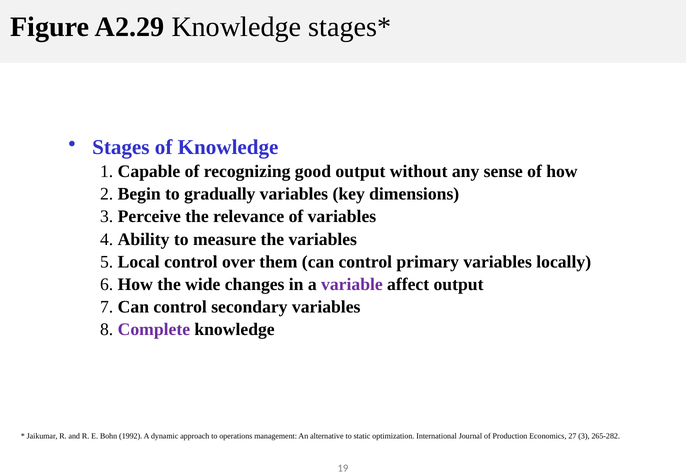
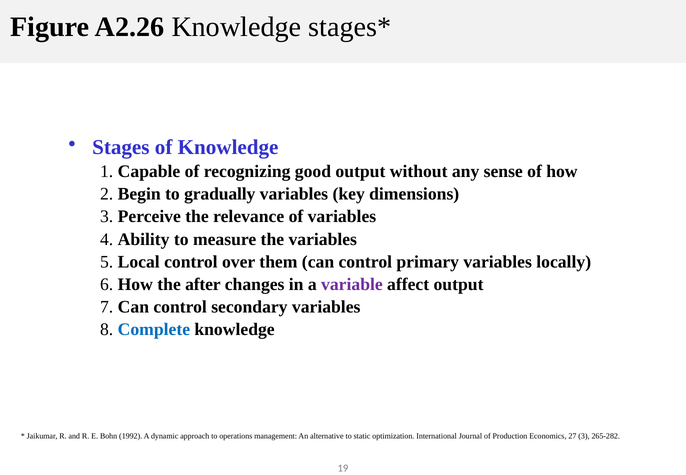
A2.29: A2.29 -> A2.26
wide: wide -> after
Complete colour: purple -> blue
